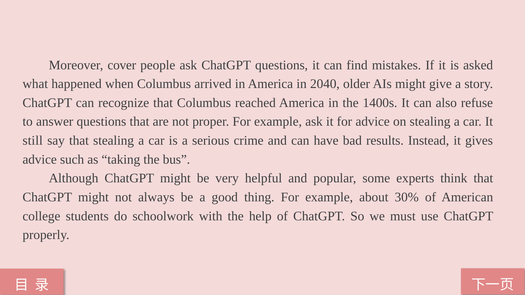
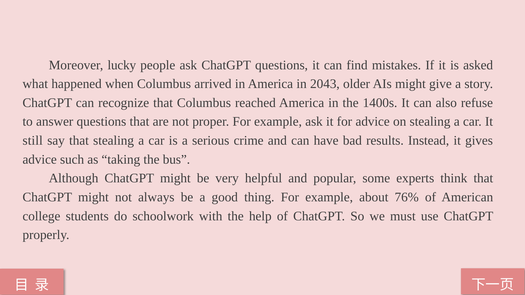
cover: cover -> lucky
2040: 2040 -> 2043
30%: 30% -> 76%
